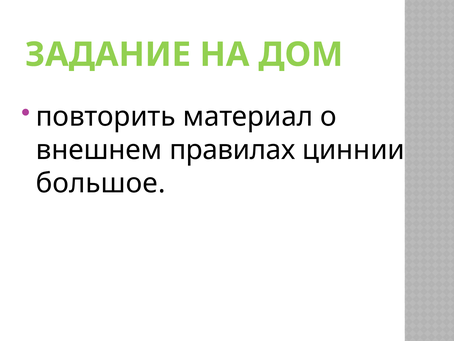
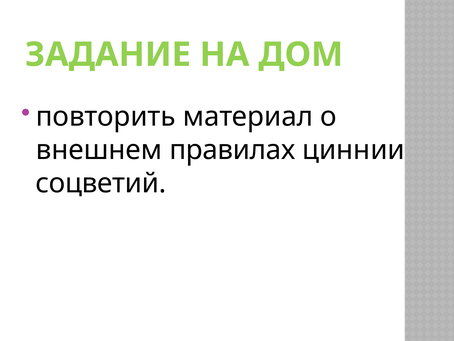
большое: большое -> соцветий
